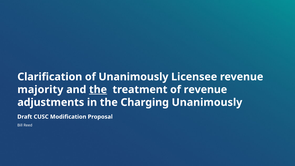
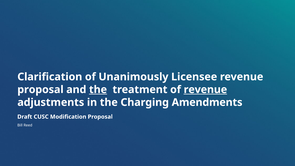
majority at (40, 90): majority -> proposal
revenue at (205, 90) underline: none -> present
Charging Unanimously: Unanimously -> Amendments
